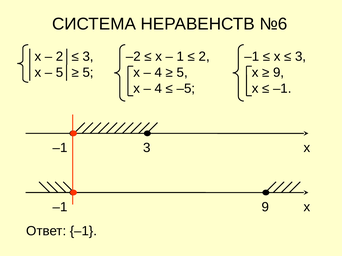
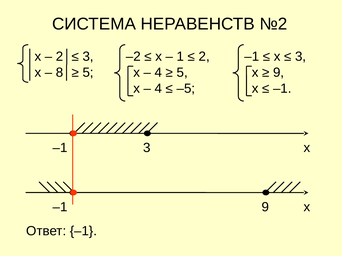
№6: №6 -> №2
5│≥: 5│≥ -> 8│≥
